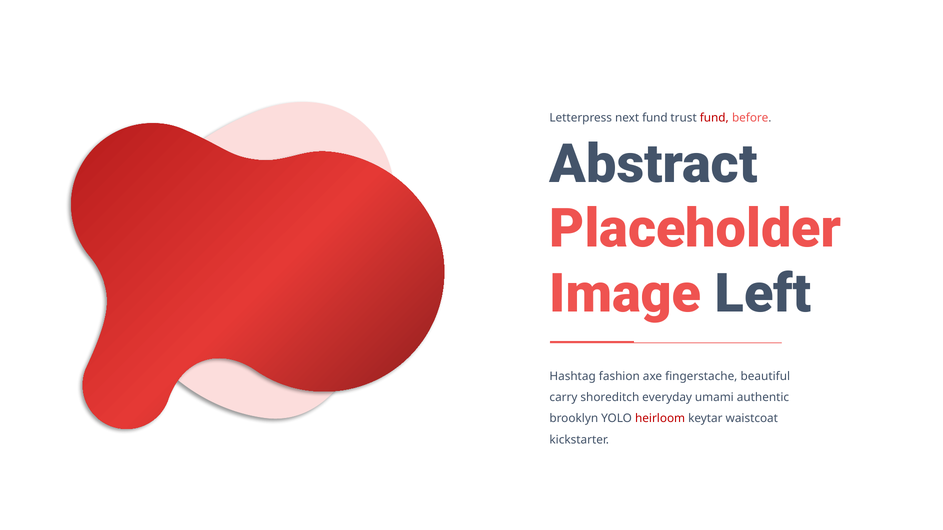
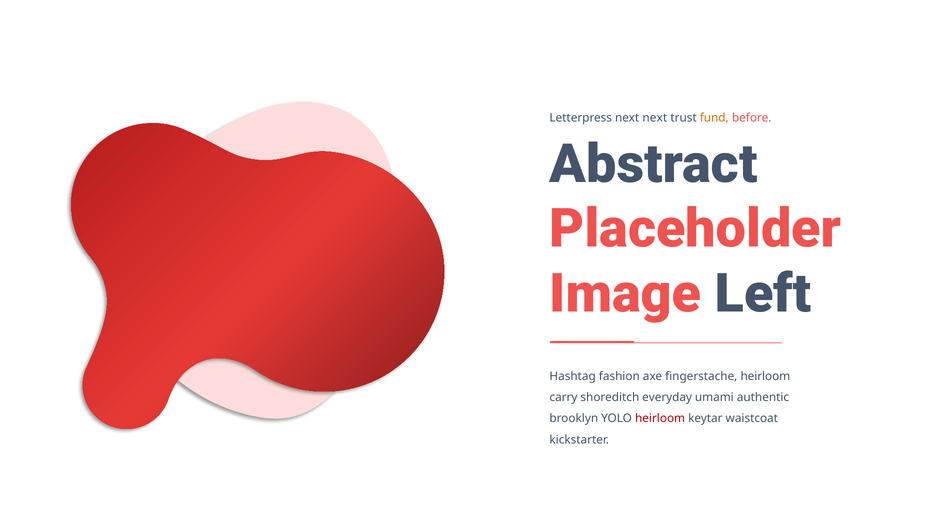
next fund: fund -> next
fund at (714, 118) colour: red -> orange
fingerstache beautiful: beautiful -> heirloom
